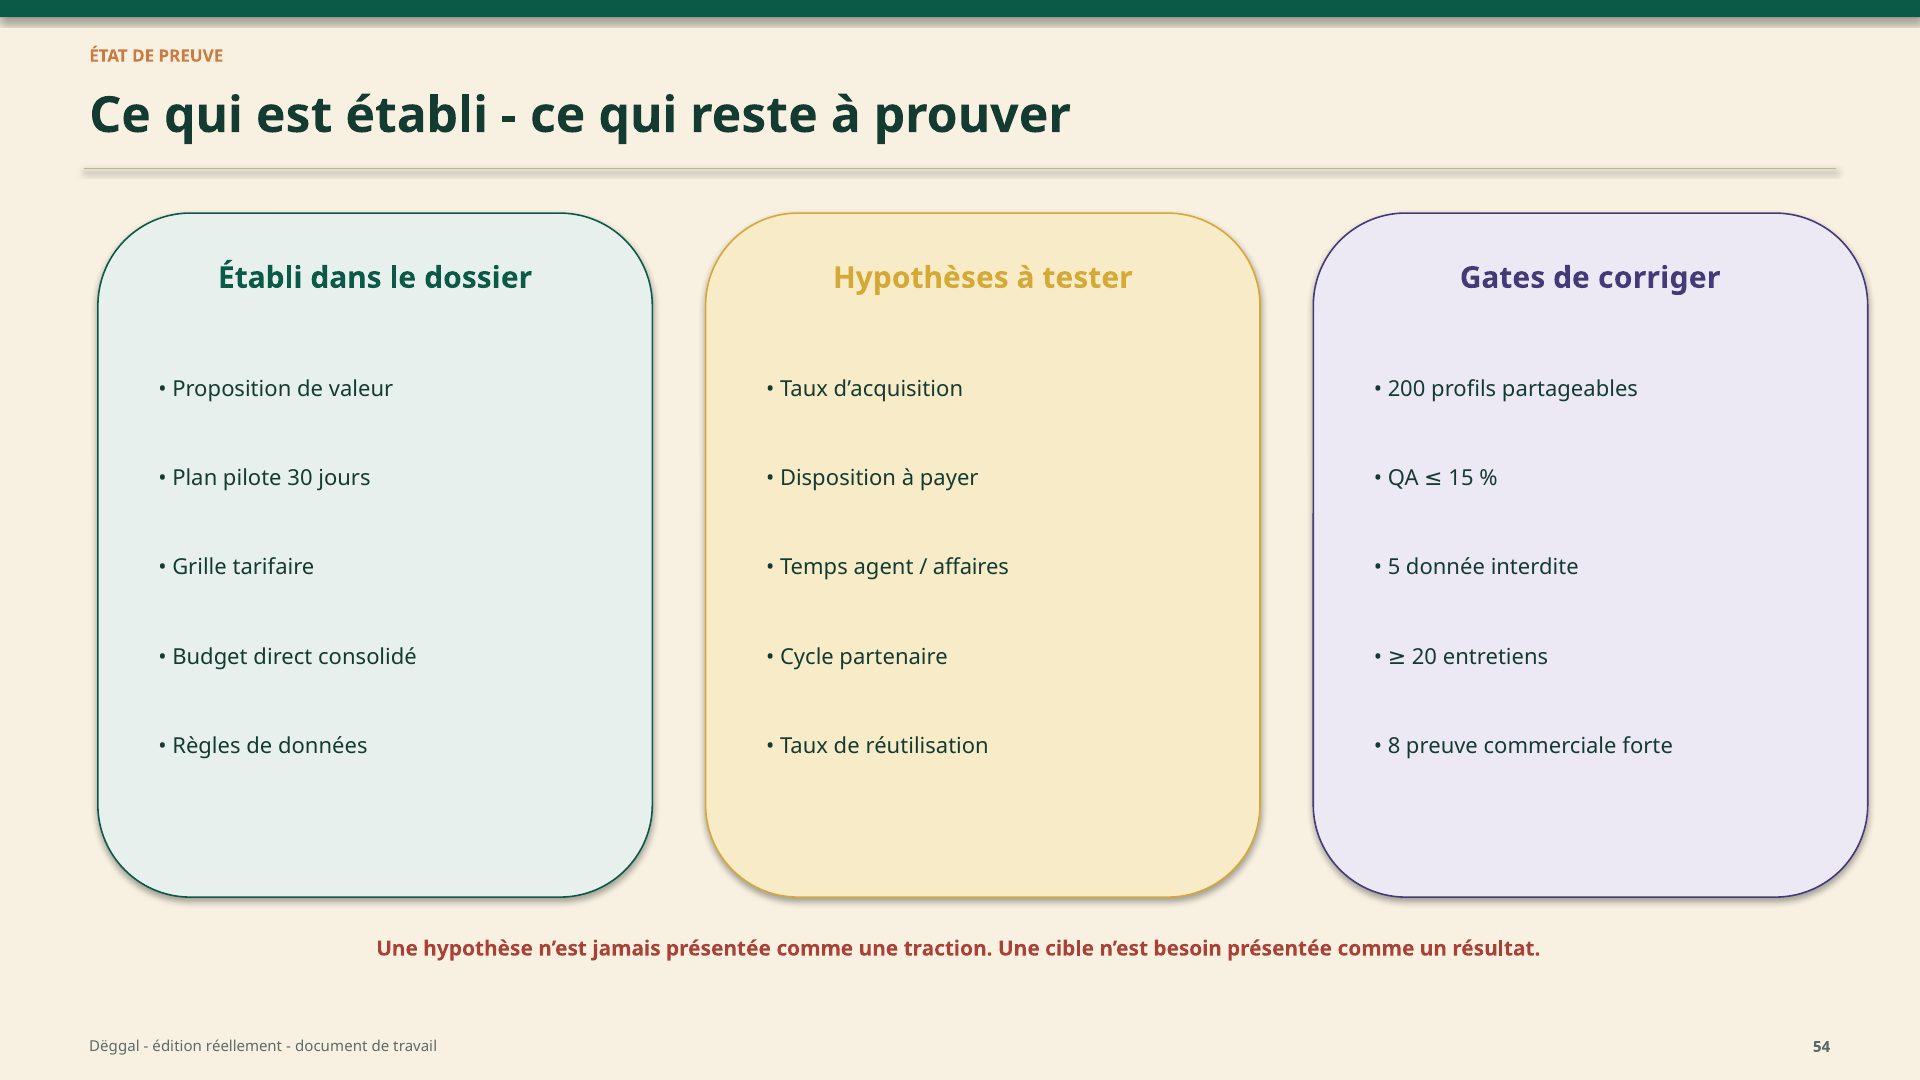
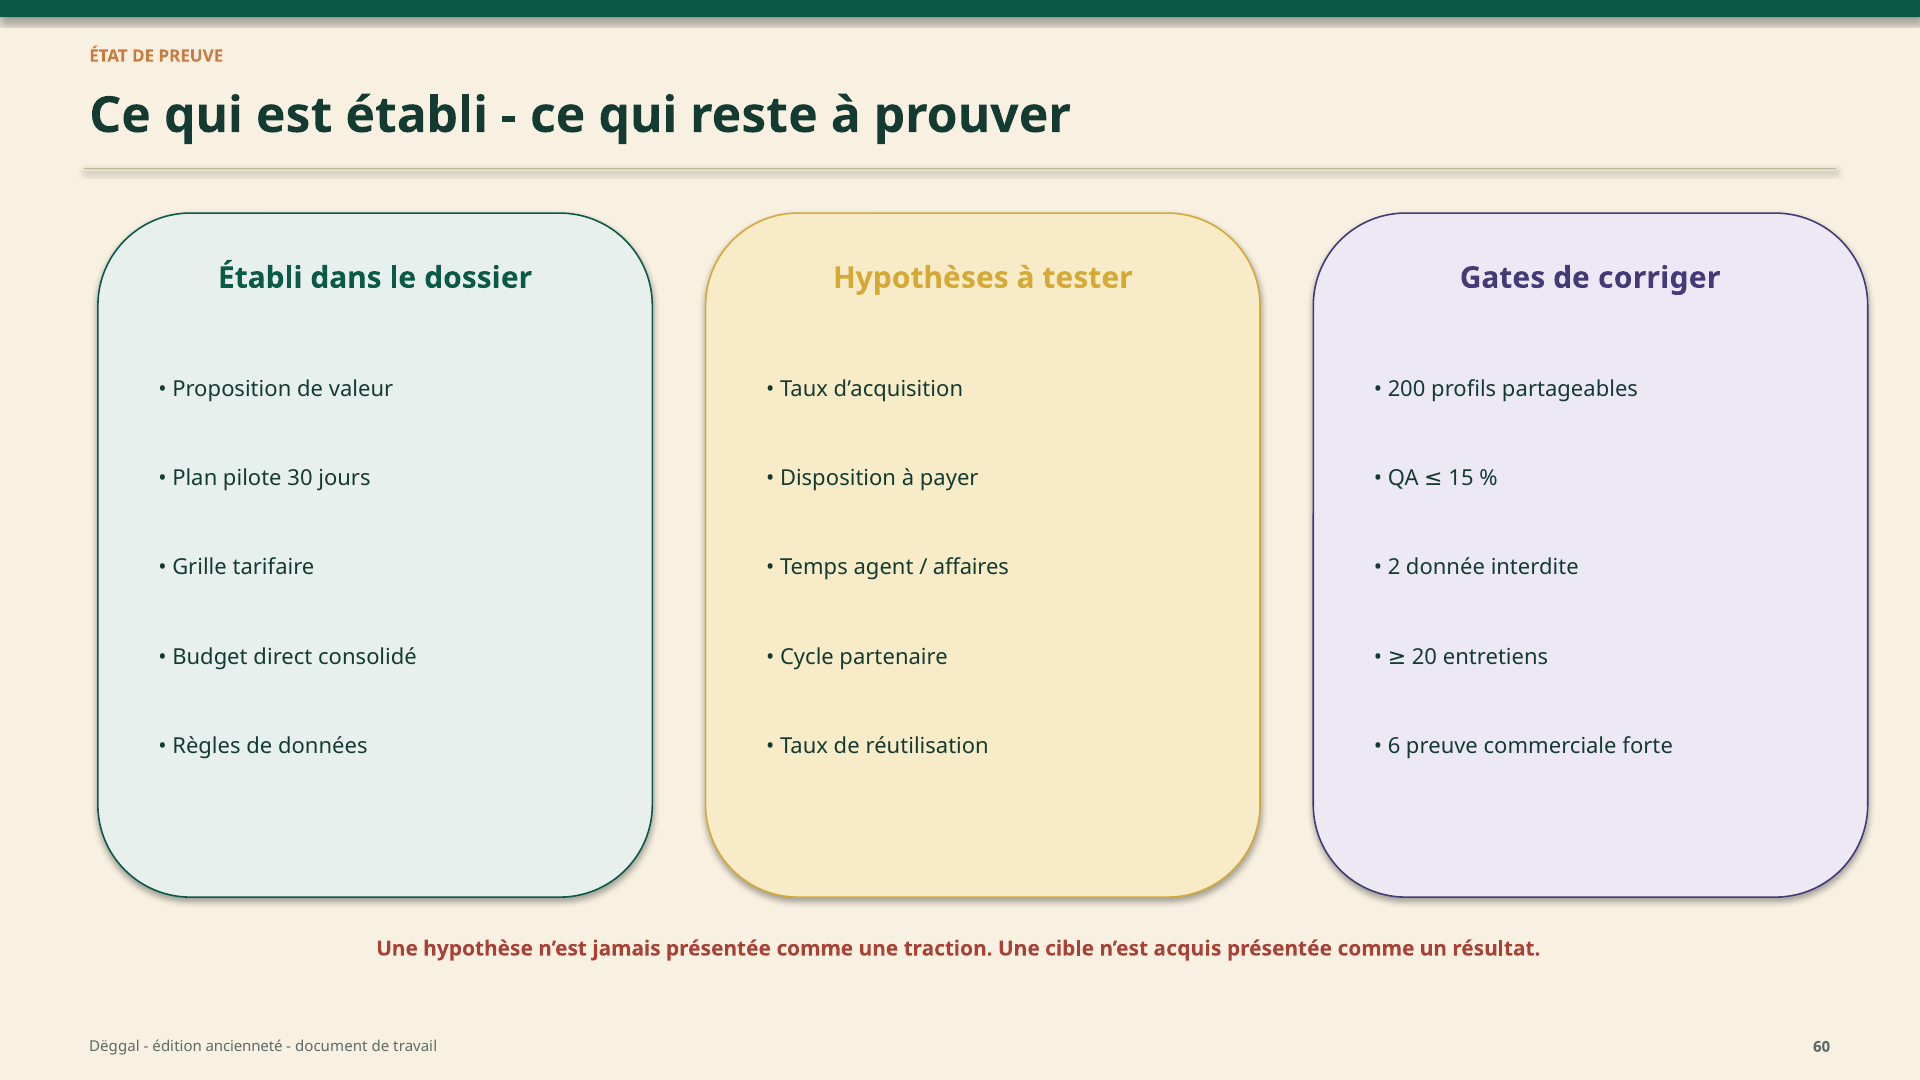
5: 5 -> 2
8: 8 -> 6
besoin: besoin -> acquis
réellement: réellement -> ancienneté
54: 54 -> 60
